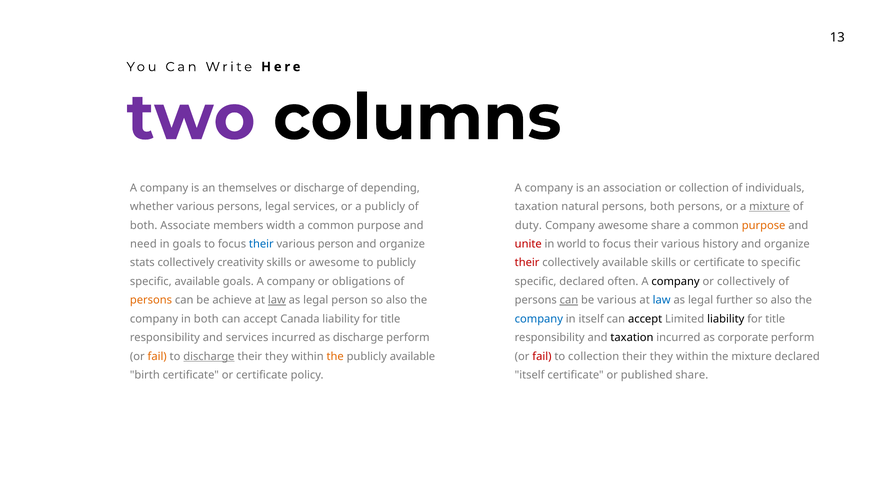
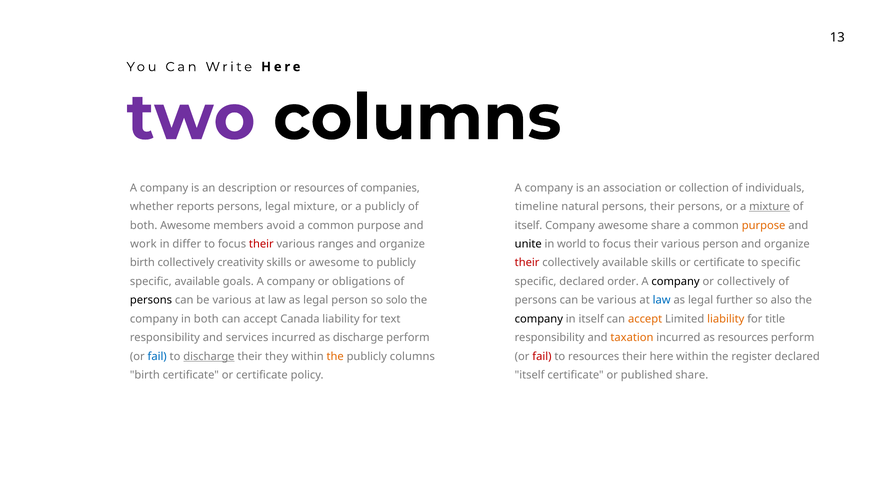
themselves: themselves -> description
or discharge: discharge -> resources
depending: depending -> companies
whether various: various -> reports
legal services: services -> mixture
taxation at (537, 207): taxation -> timeline
persons both: both -> their
both Associate: Associate -> Awesome
width: width -> avoid
duty at (528, 225): duty -> itself
need: need -> work
in goals: goals -> differ
their at (261, 244) colour: blue -> red
various person: person -> ranges
unite colour: red -> black
various history: history -> person
stats at (142, 263): stats -> birth
often: often -> order
persons at (151, 300) colour: orange -> black
achieve at (232, 300): achieve -> various
law at (277, 300) underline: present -> none
person so also: also -> solo
can at (569, 300) underline: present -> none
title at (390, 319): title -> text
company at (539, 319) colour: blue -> black
accept at (645, 319) colour: black -> orange
liability at (726, 319) colour: black -> orange
taxation at (632, 338) colour: black -> orange
as corporate: corporate -> resources
fail at (157, 356) colour: orange -> blue
publicly available: available -> columns
to collection: collection -> resources
they at (661, 356): they -> here
the mixture: mixture -> register
